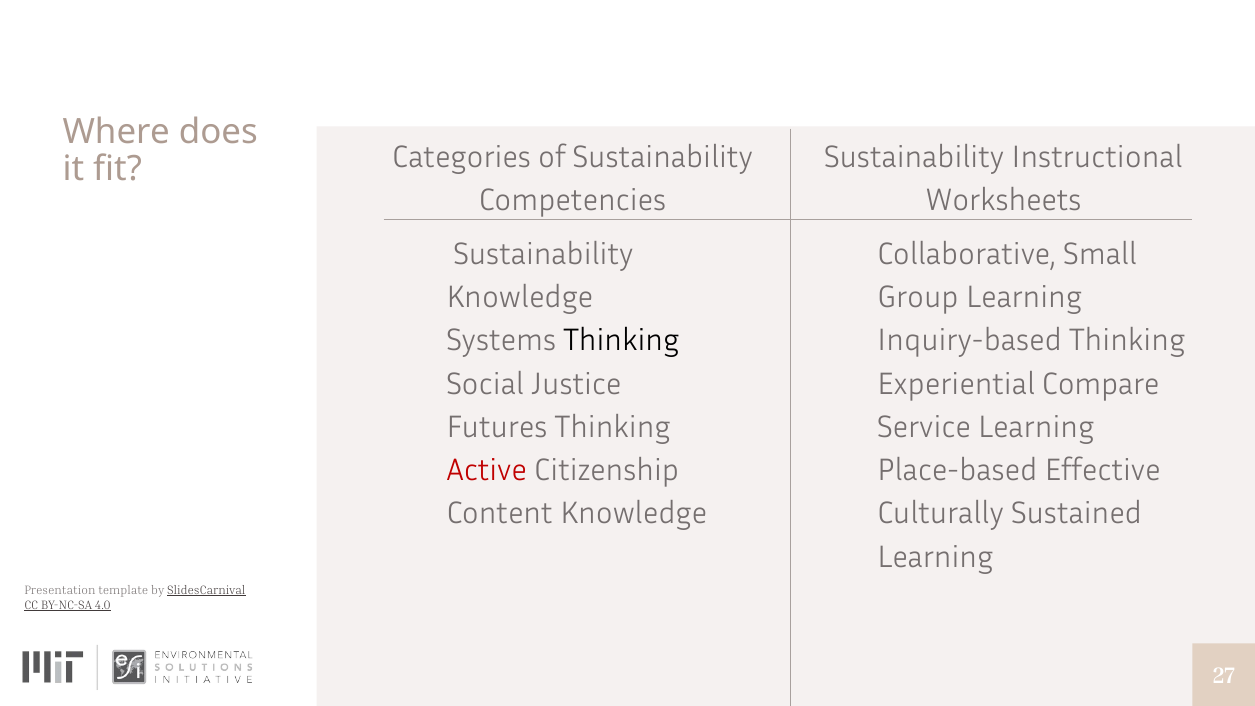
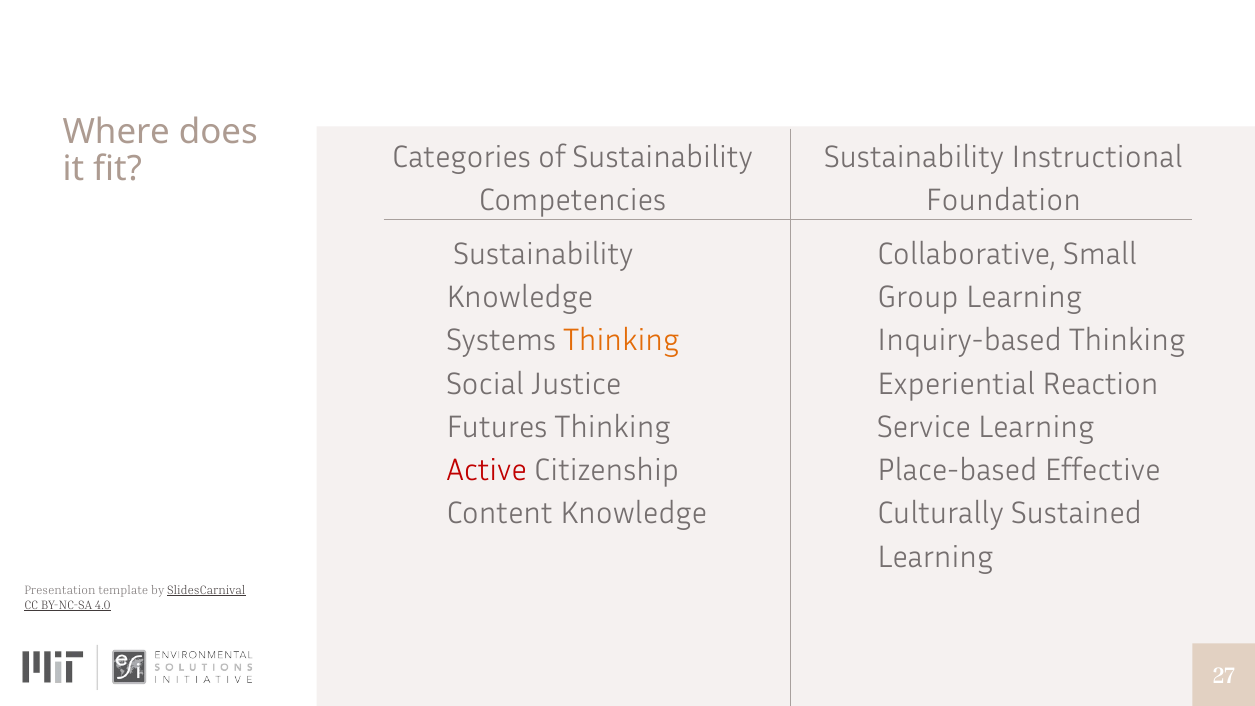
Worksheets: Worksheets -> Foundation
Thinking at (621, 340) colour: black -> orange
Compare: Compare -> Reaction
